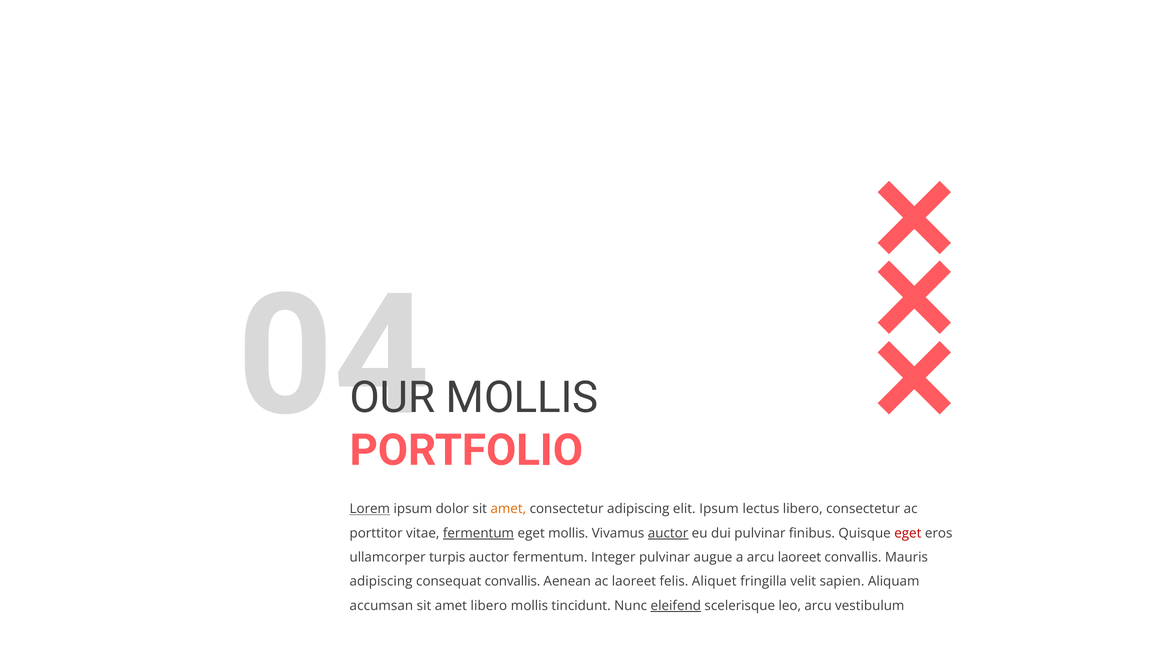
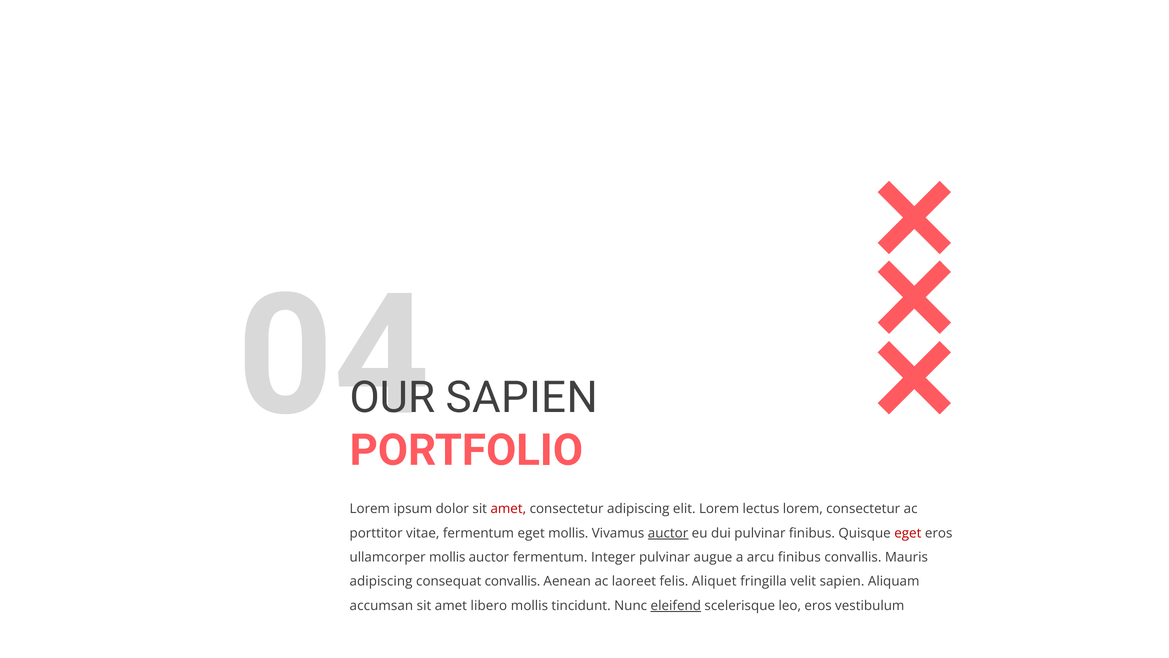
MOLLIS at (522, 397): MOLLIS -> SAPIEN
Lorem at (370, 509) underline: present -> none
amet at (508, 509) colour: orange -> red
elit Ipsum: Ipsum -> Lorem
lectus libero: libero -> lorem
fermentum at (478, 533) underline: present -> none
ullamcorper turpis: turpis -> mollis
arcu laoreet: laoreet -> finibus
leo arcu: arcu -> eros
